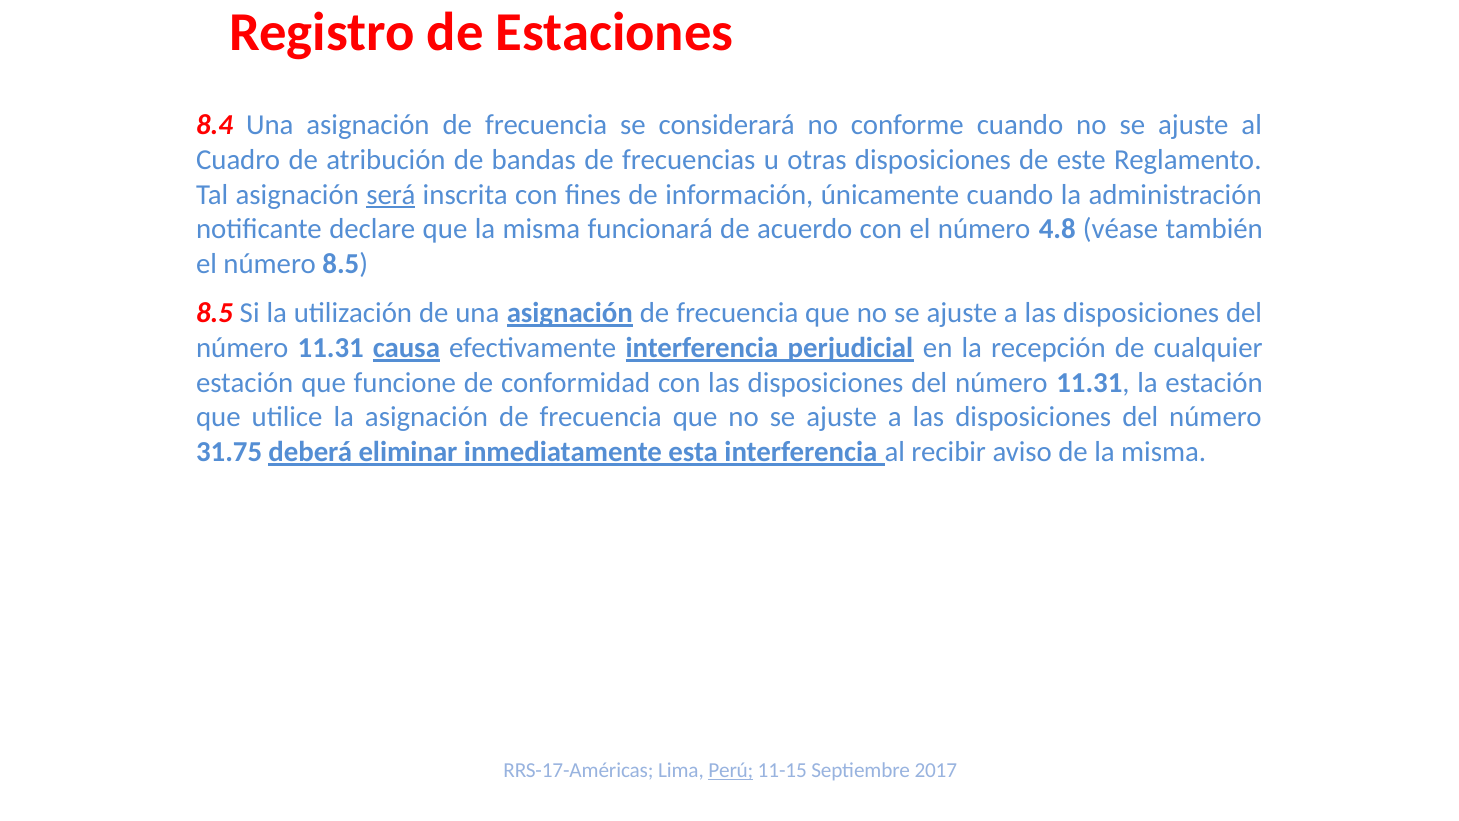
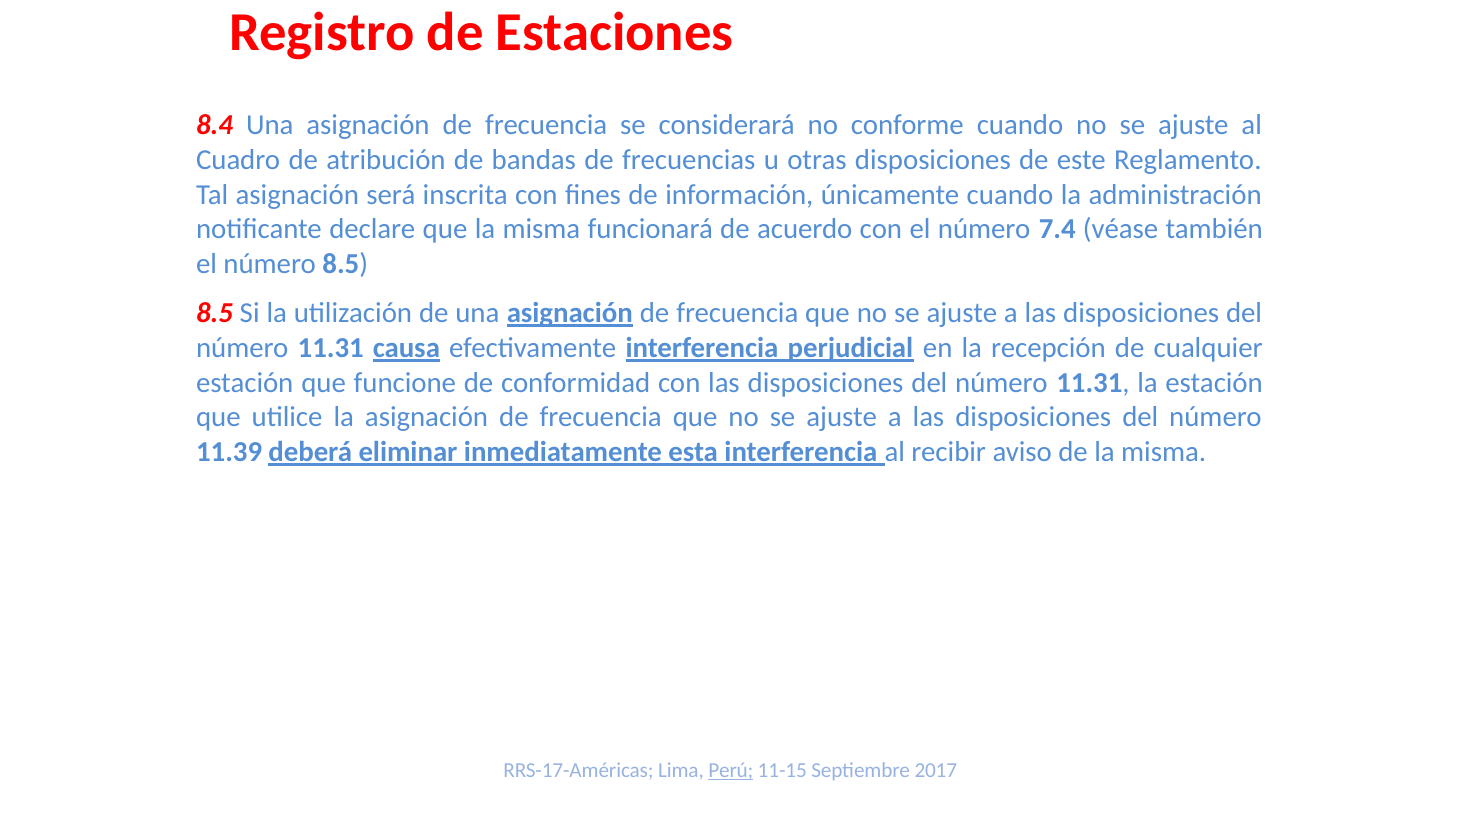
será underline: present -> none
4.8: 4.8 -> 7.4
31.75: 31.75 -> 11.39
